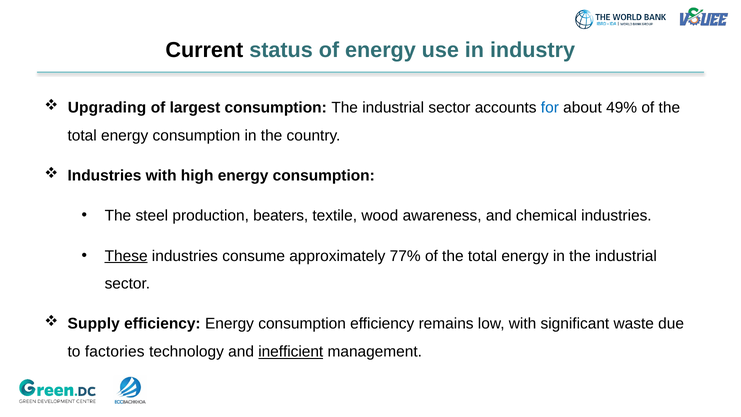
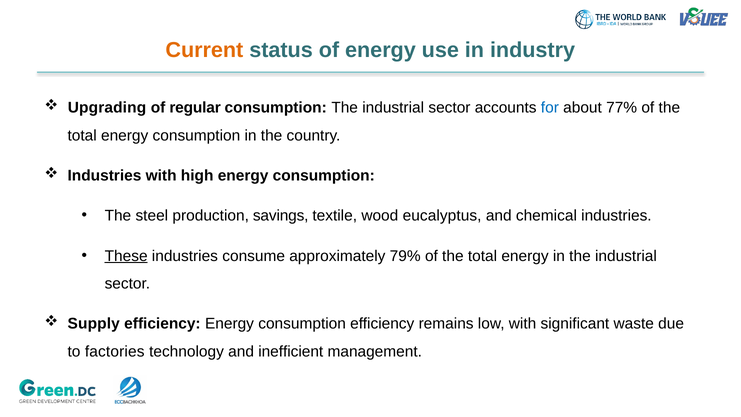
Current colour: black -> orange
largest: largest -> regular
49%: 49% -> 77%
beaters: beaters -> savings
awareness: awareness -> eucalyptus
77%: 77% -> 79%
inefficient underline: present -> none
